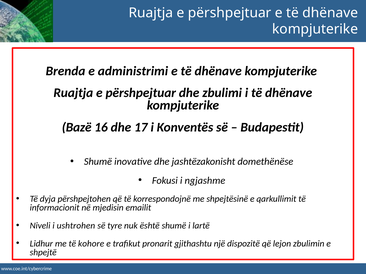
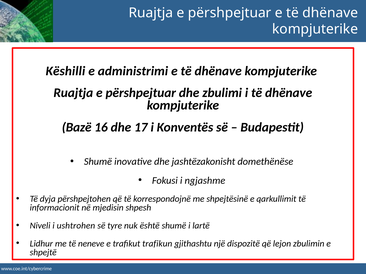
Brenda: Brenda -> Këshilli
emailit: emailit -> shpesh
kohore: kohore -> neneve
pronarit: pronarit -> trafikun
